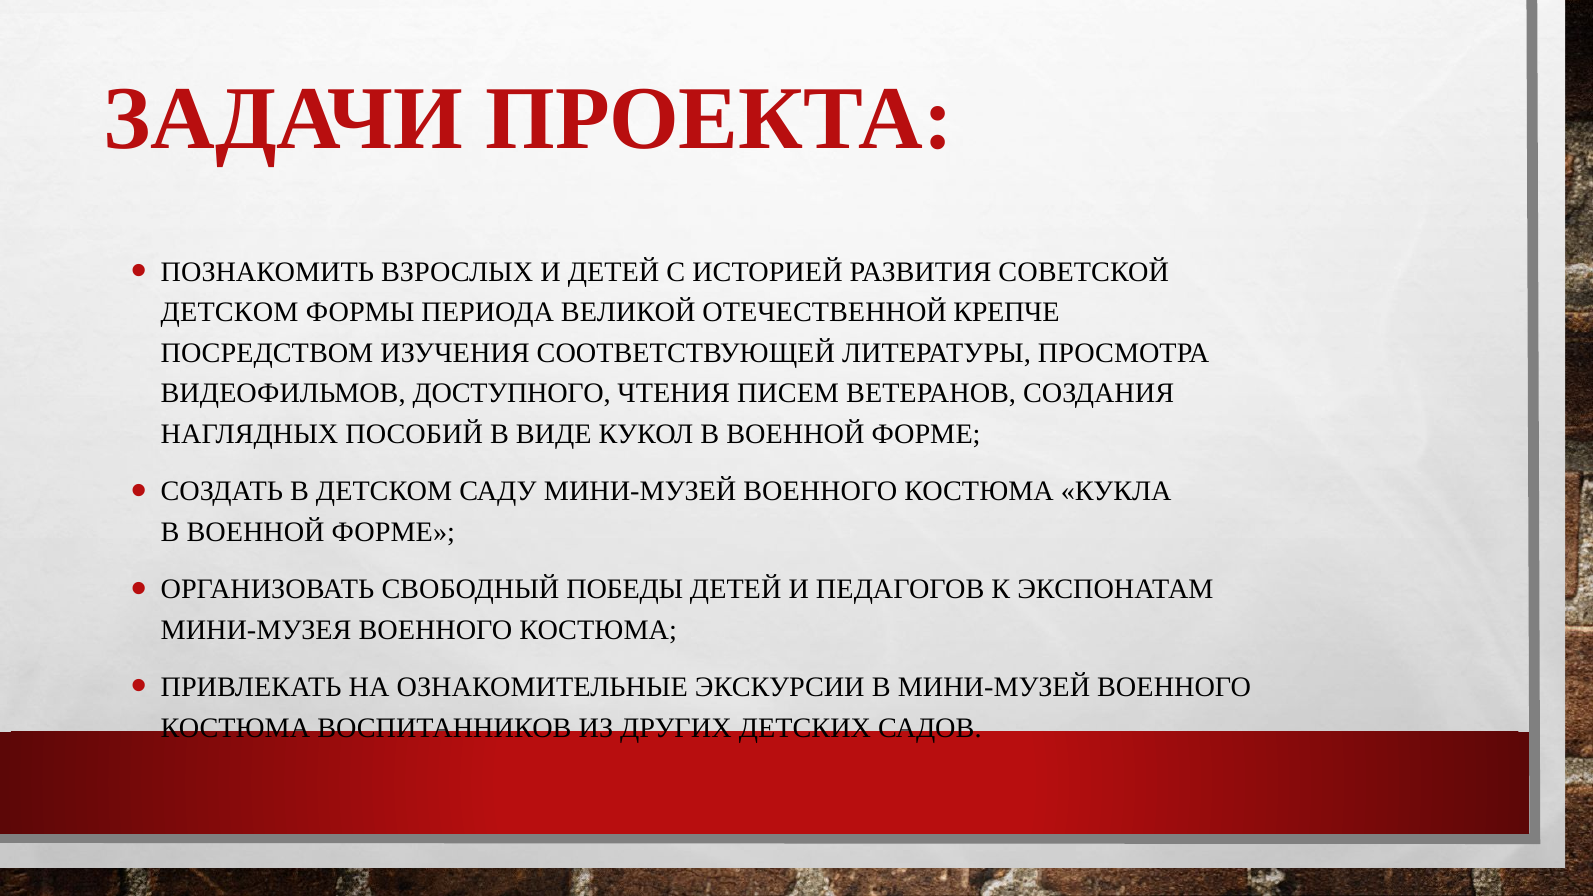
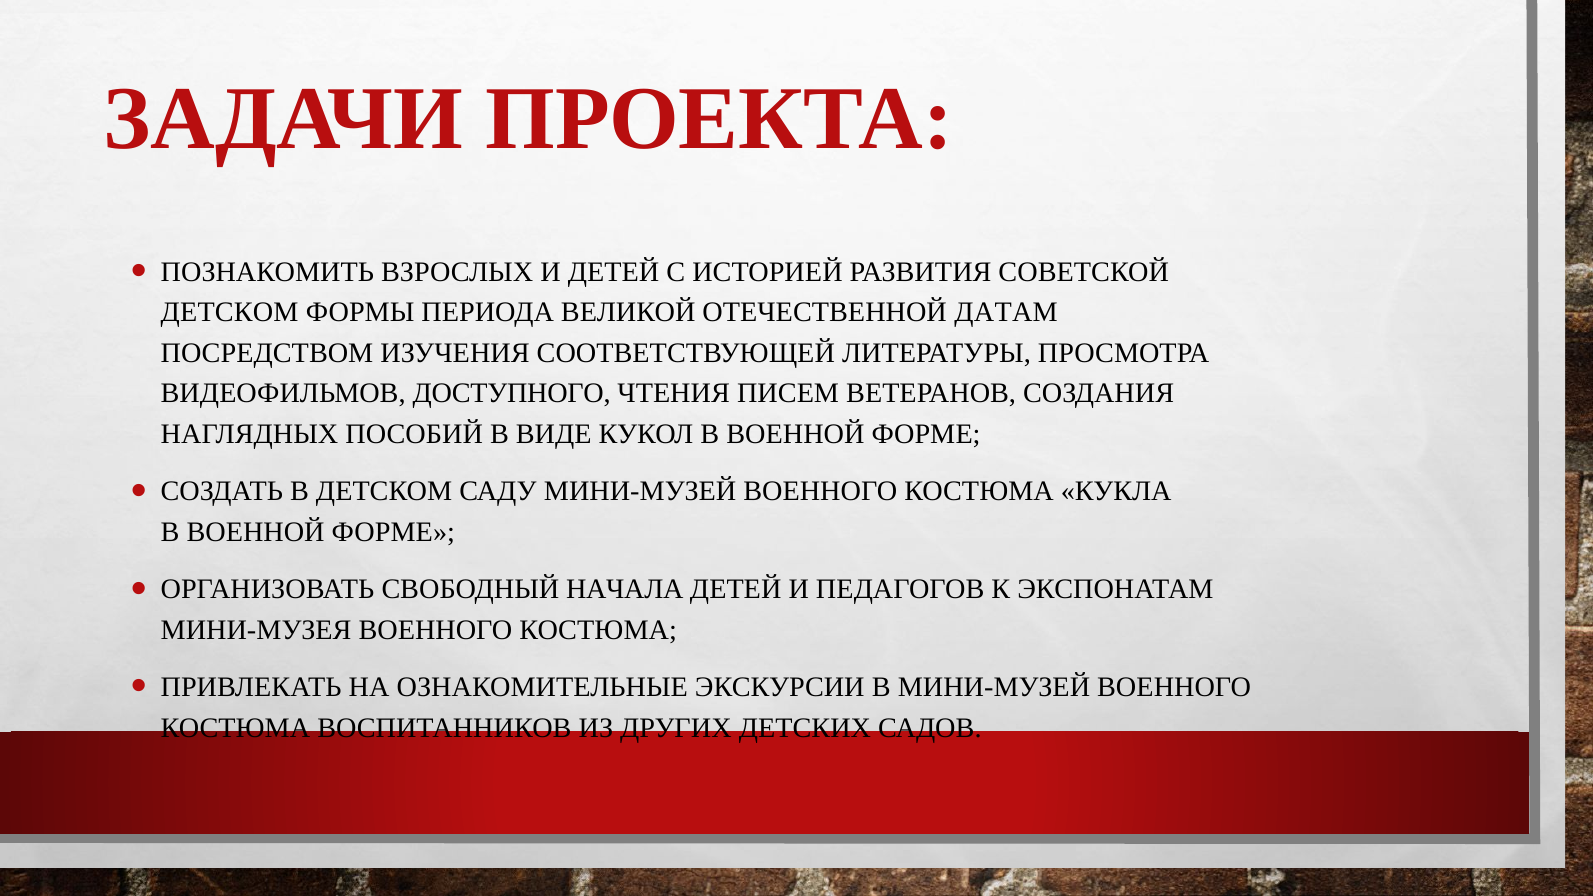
КРЕПЧЕ: КРЕПЧЕ -> ДАТАМ
ПОБЕДЫ: ПОБЕДЫ -> НАЧАЛА
